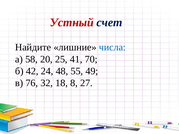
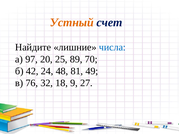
Устный colour: red -> orange
58: 58 -> 97
41: 41 -> 89
55: 55 -> 81
8: 8 -> 9
